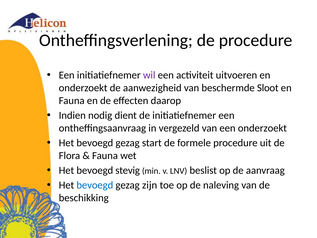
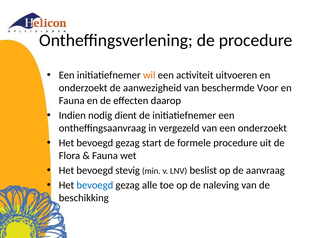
wil colour: purple -> orange
Sloot: Sloot -> Voor
zijn: zijn -> alle
